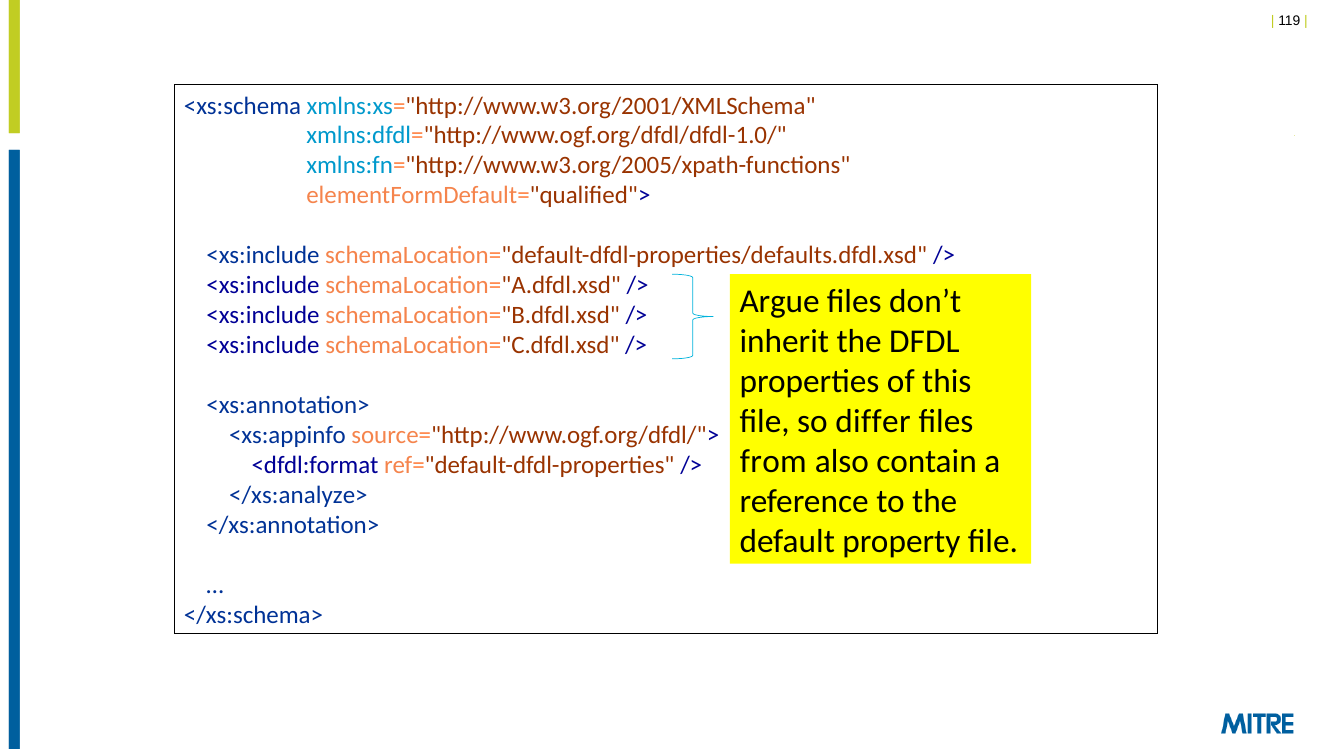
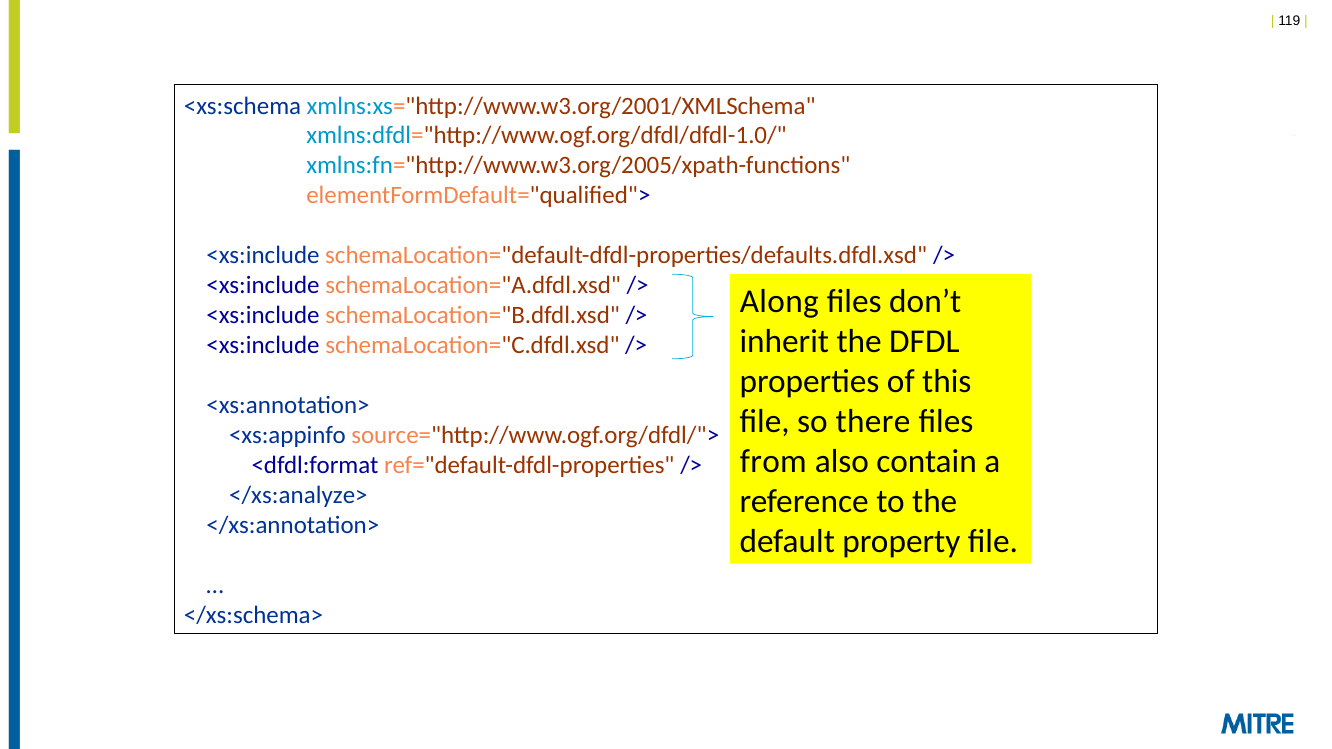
Argue: Argue -> Along
differ: differ -> there
